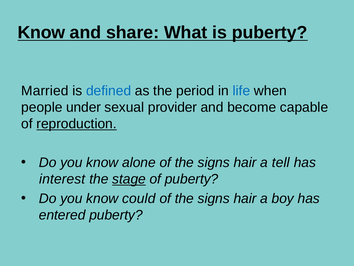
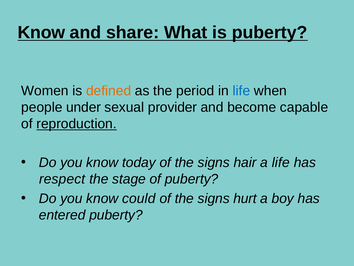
Married: Married -> Women
defined colour: blue -> orange
alone: alone -> today
a tell: tell -> life
interest: interest -> respect
stage underline: present -> none
hair at (245, 198): hair -> hurt
